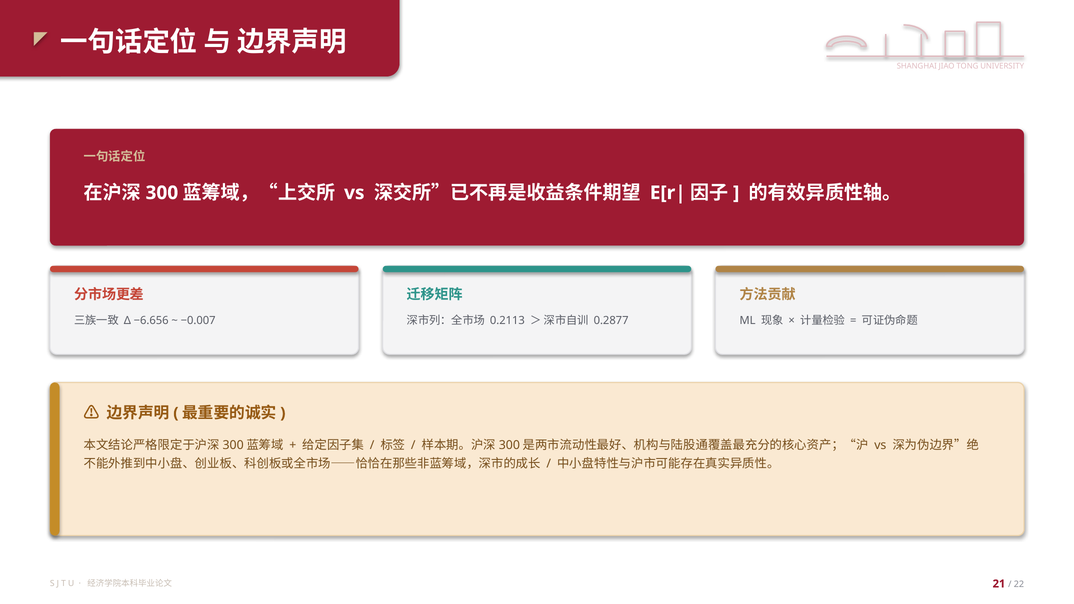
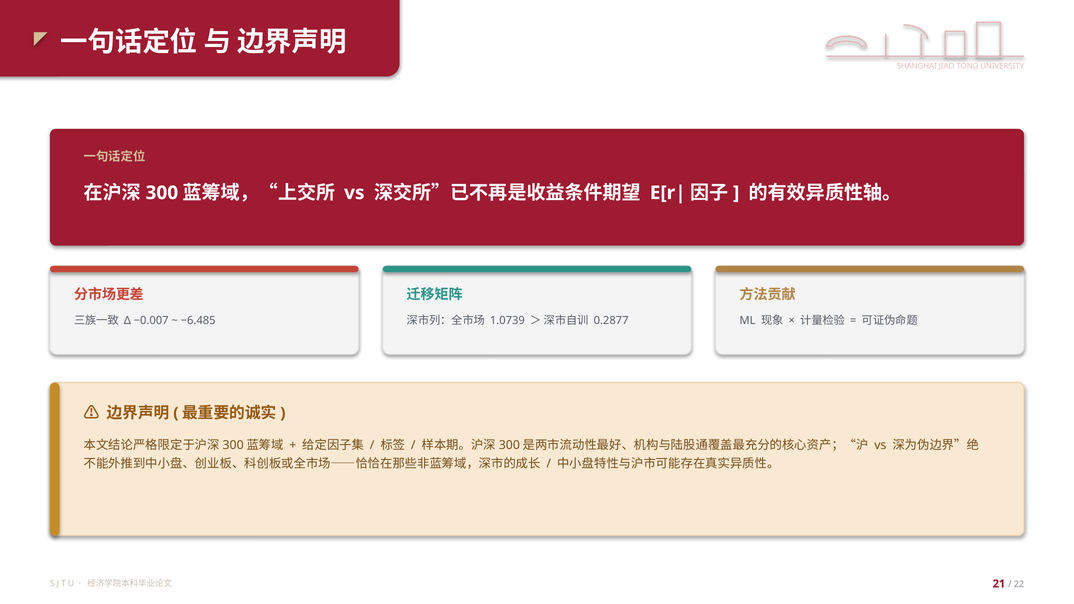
−6.656: −6.656 -> −0.007
−0.007: −0.007 -> −6.485
0.2113: 0.2113 -> 1.0739
